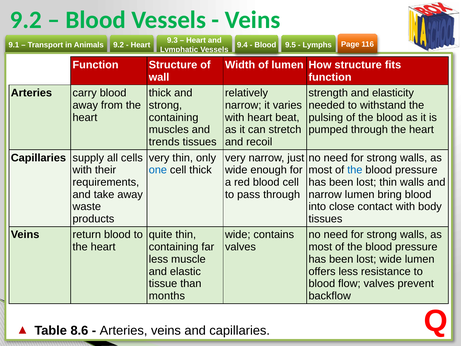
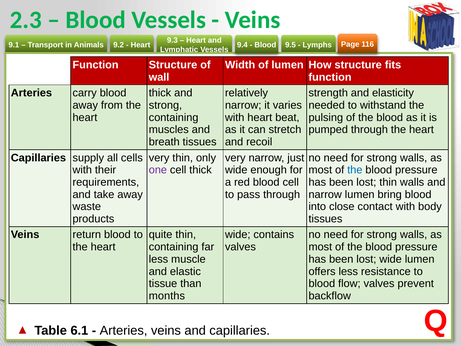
9.2 at (26, 20): 9.2 -> 2.3
trends: trends -> breath
one colour: blue -> purple
8.6: 8.6 -> 6.1
